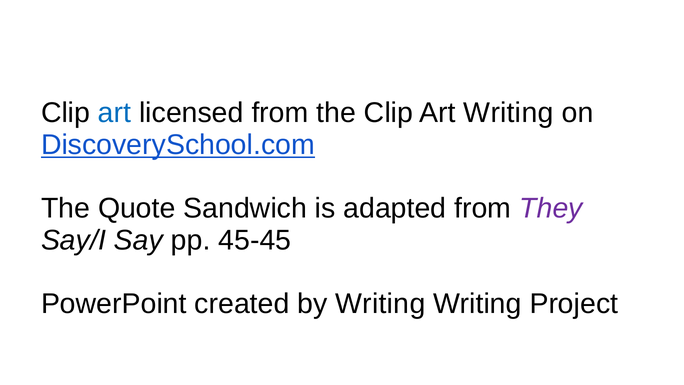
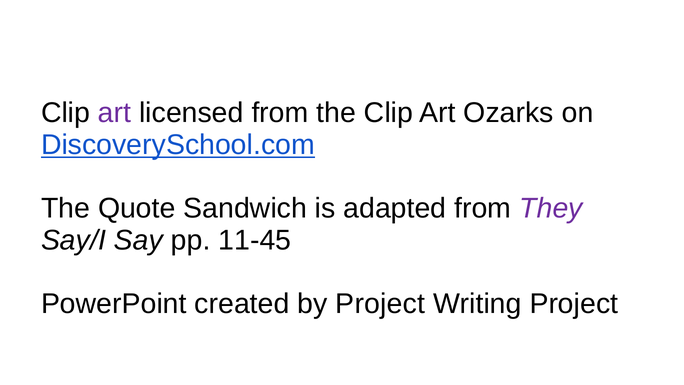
art at (115, 113) colour: blue -> purple
Art Writing: Writing -> Ozarks
45-45: 45-45 -> 11-45
by Writing: Writing -> Project
